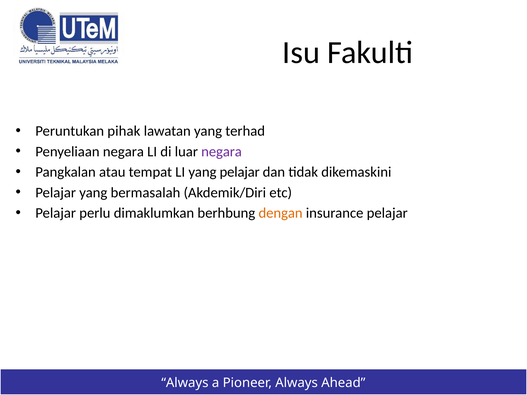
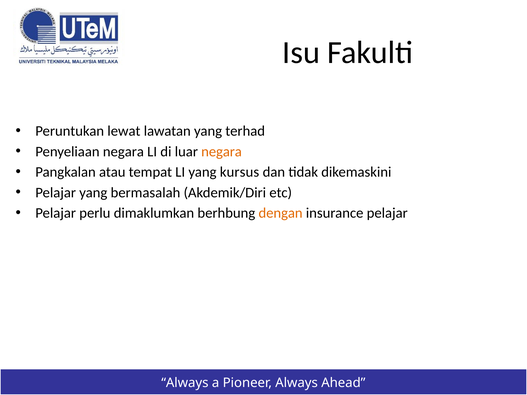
pihak: pihak -> lewat
negara at (222, 152) colour: purple -> orange
yang pelajar: pelajar -> kursus
